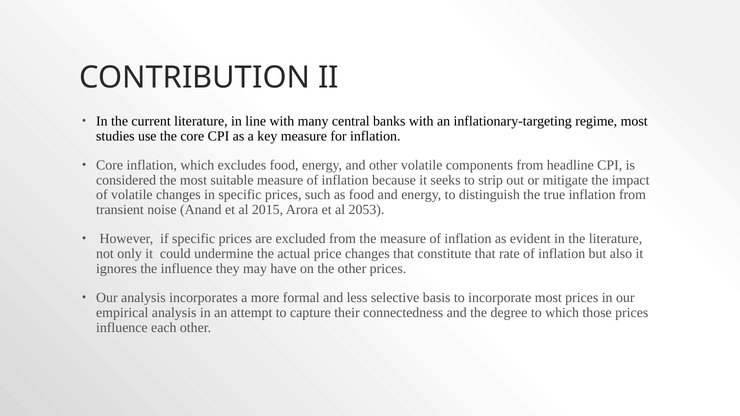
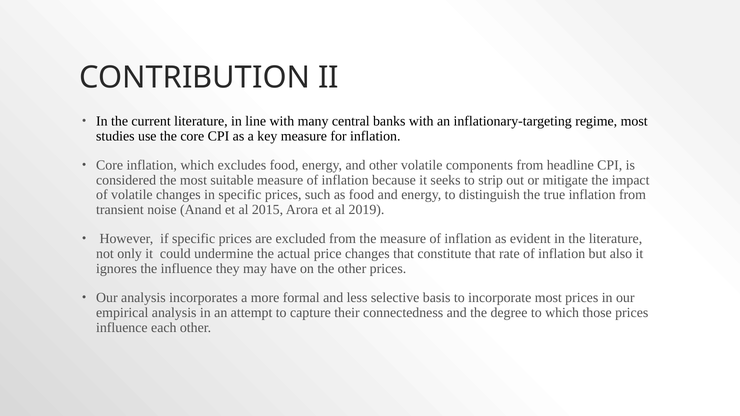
2053: 2053 -> 2019
